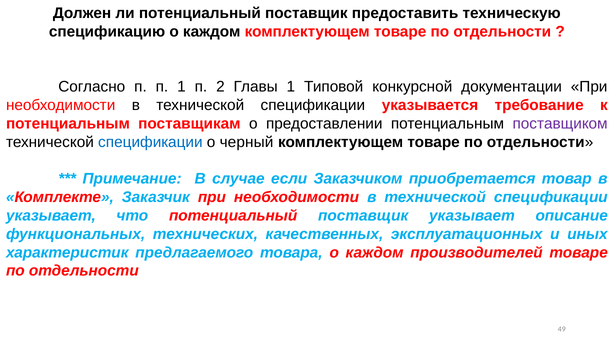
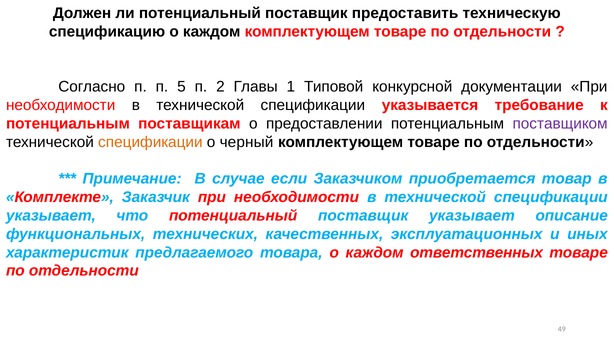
п 1: 1 -> 5
спецификации at (150, 142) colour: blue -> orange
производителей: производителей -> ответственных
